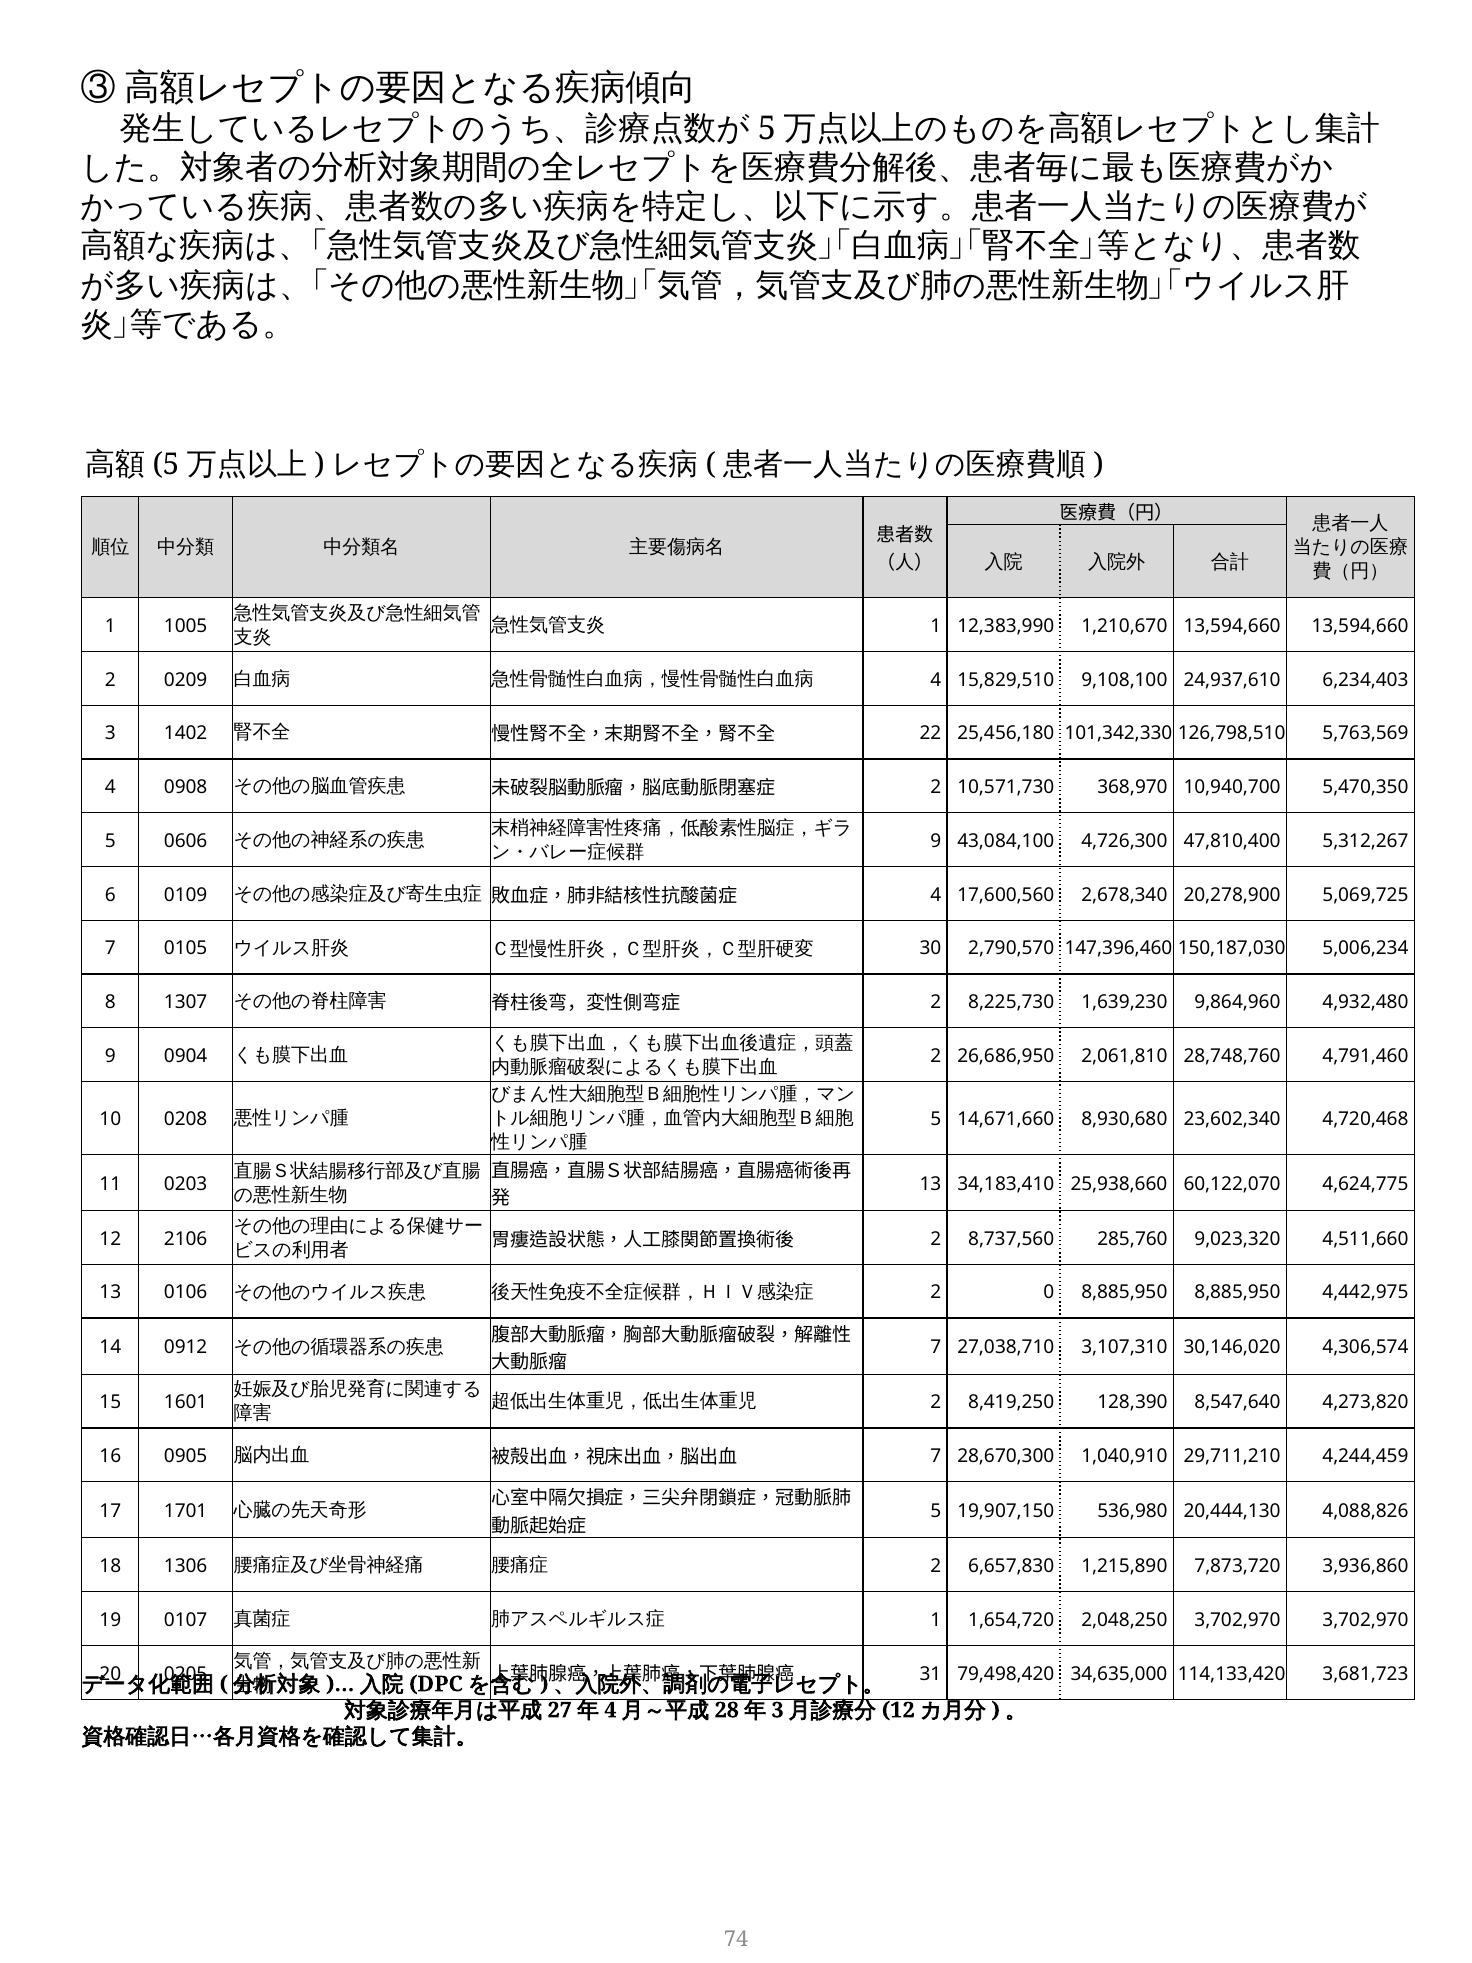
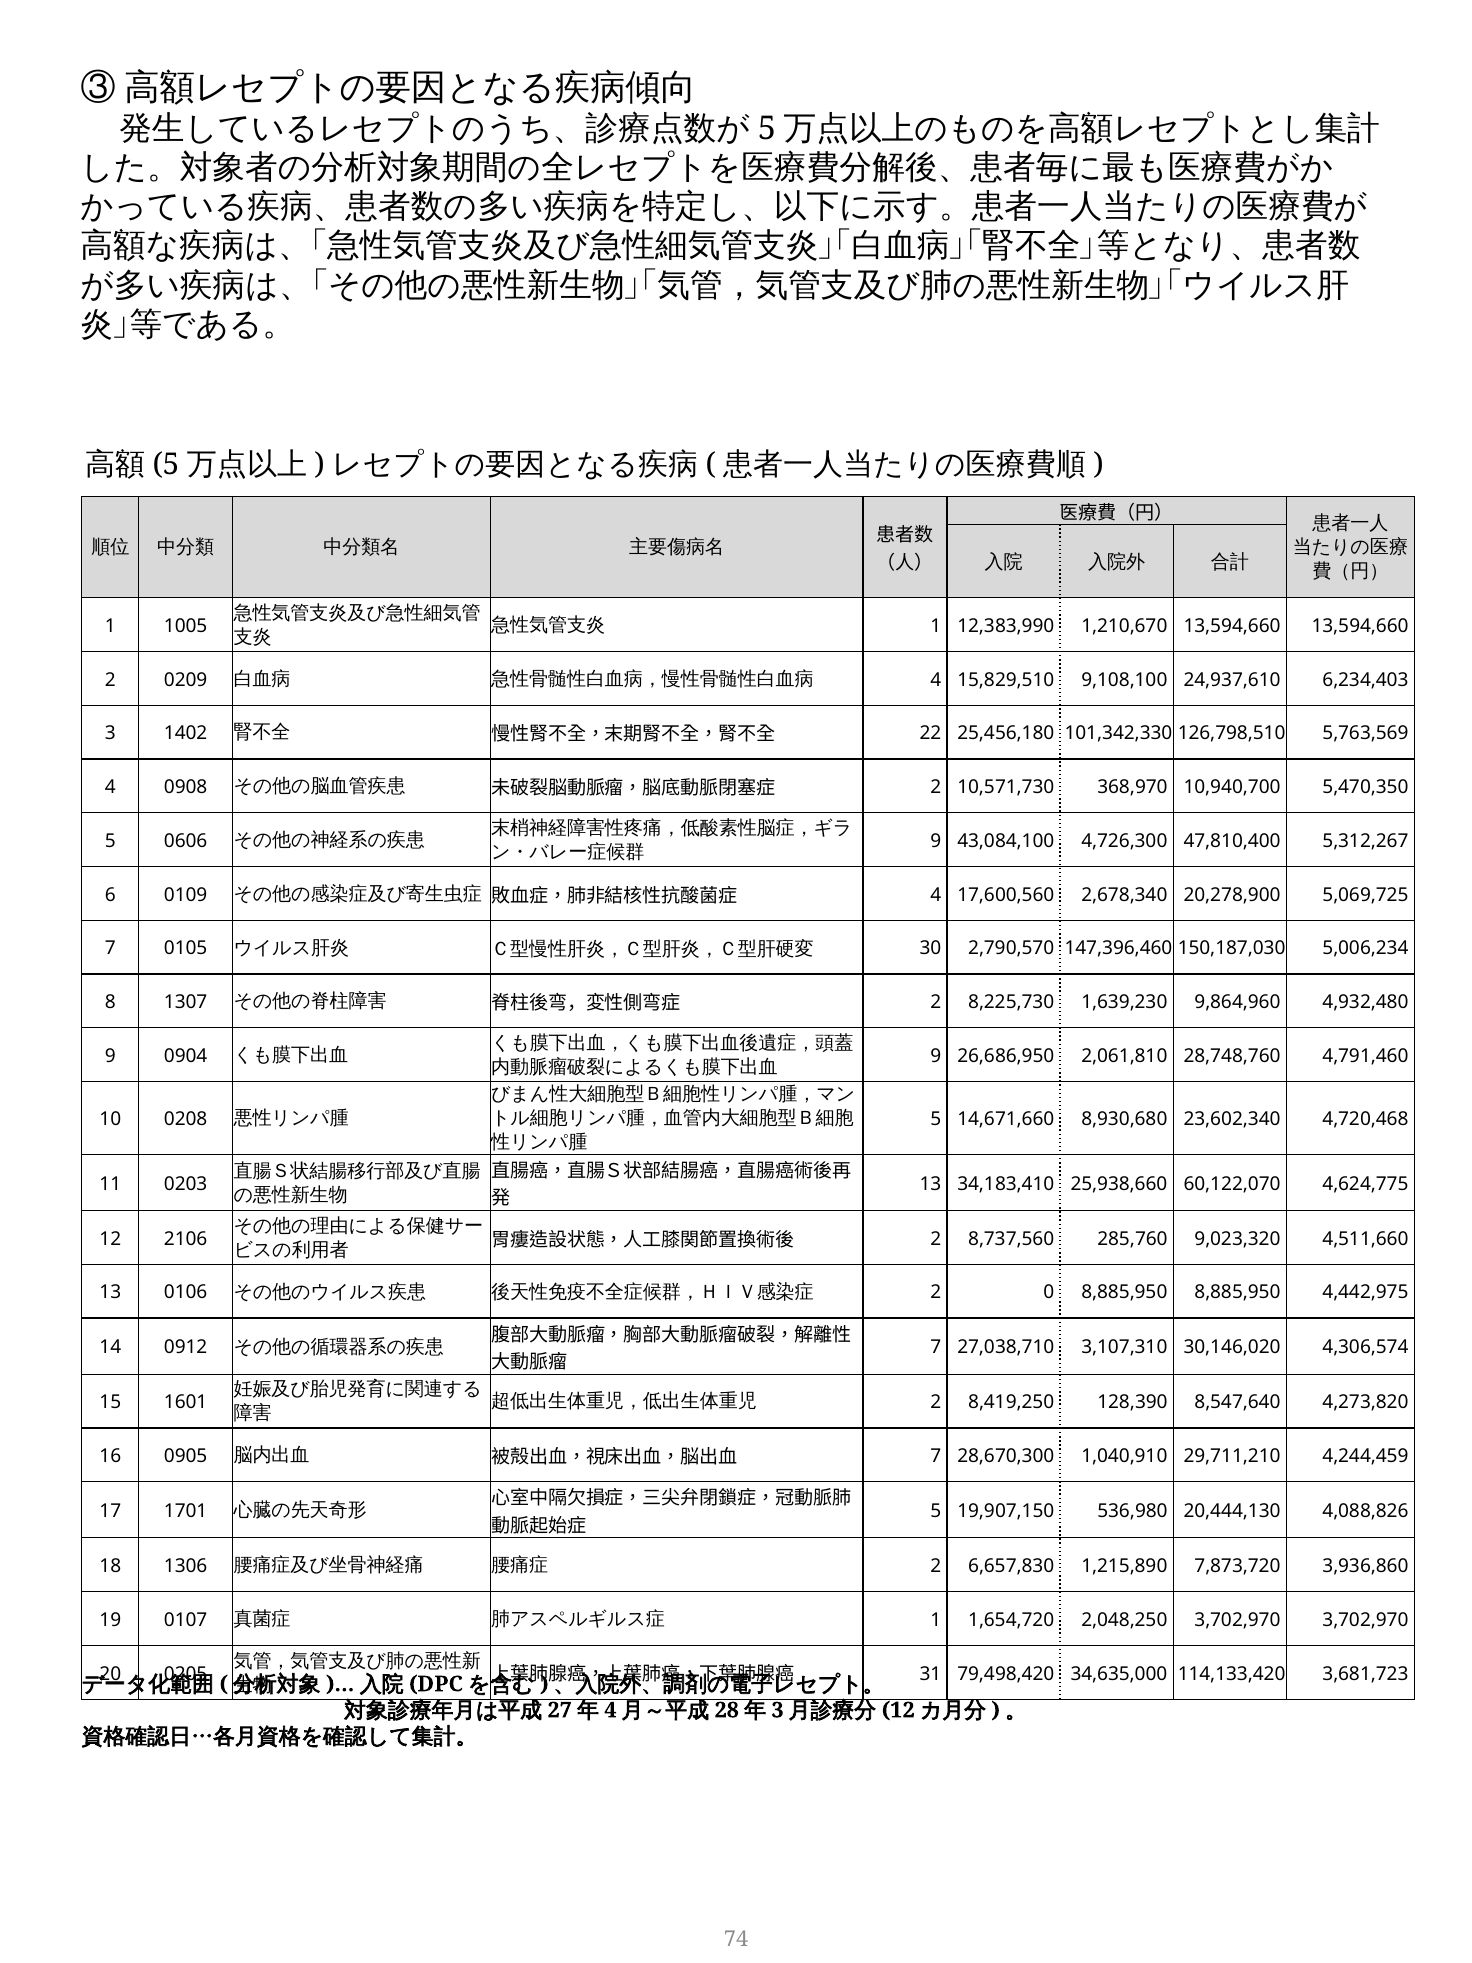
2 at (936, 1056): 2 -> 9
